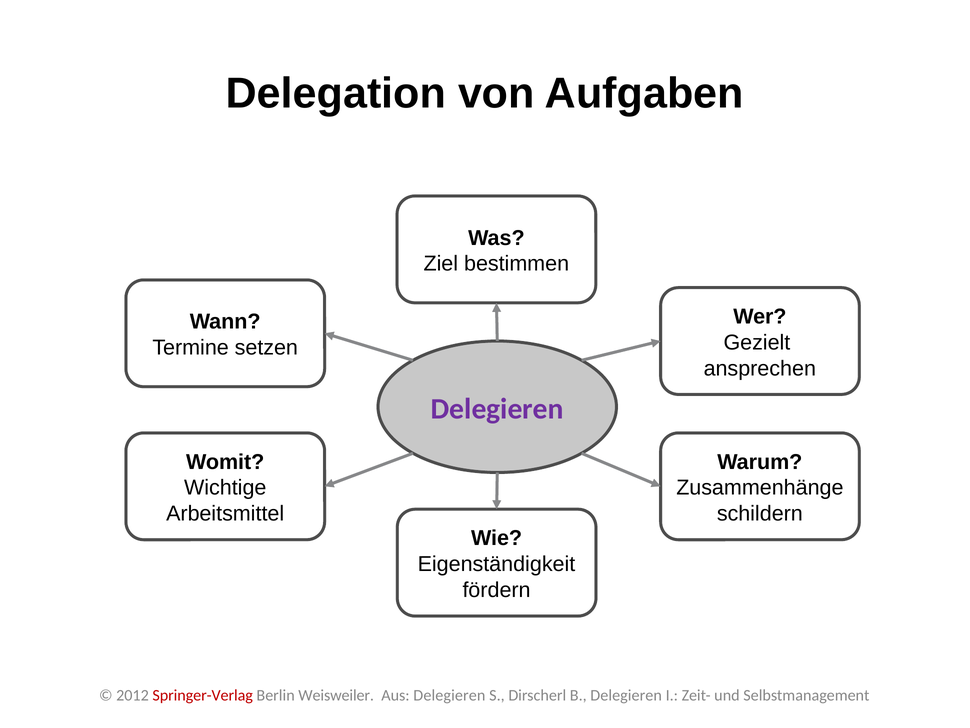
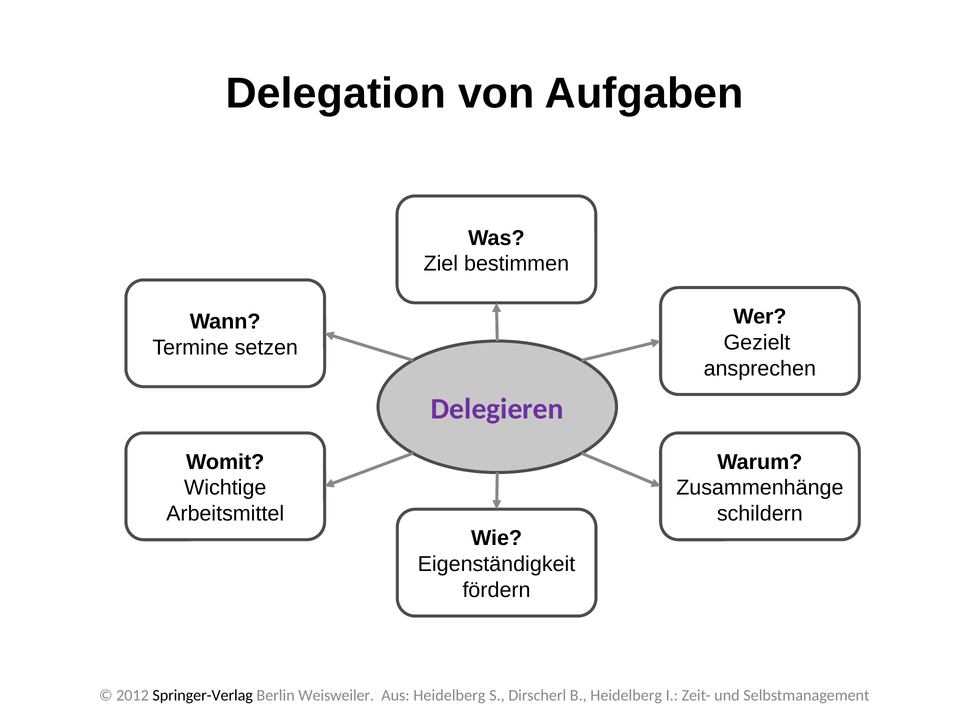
Springer-Verlag colour: red -> black
Aus Delegieren: Delegieren -> Heidelberg
B Delegieren: Delegieren -> Heidelberg
